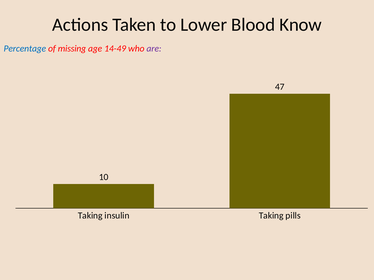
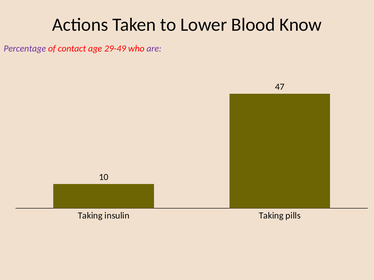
Percentage colour: blue -> purple
missing: missing -> contact
14-49: 14-49 -> 29-49
